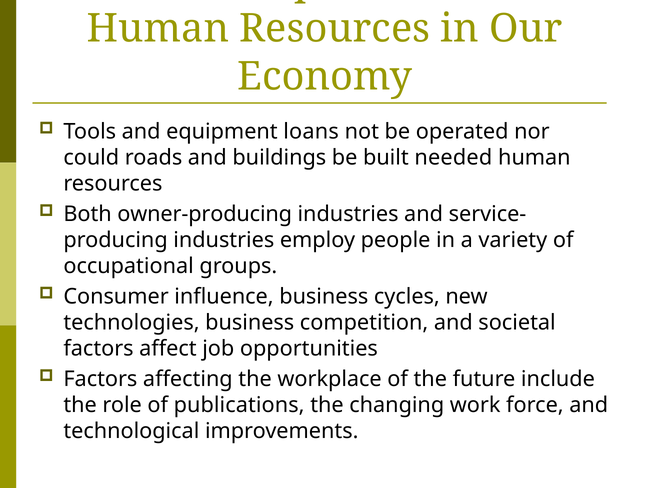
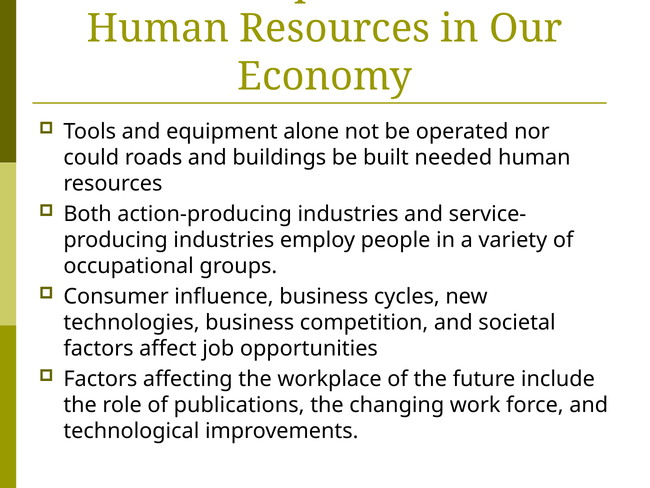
loans: loans -> alone
owner-producing: owner-producing -> action-producing
